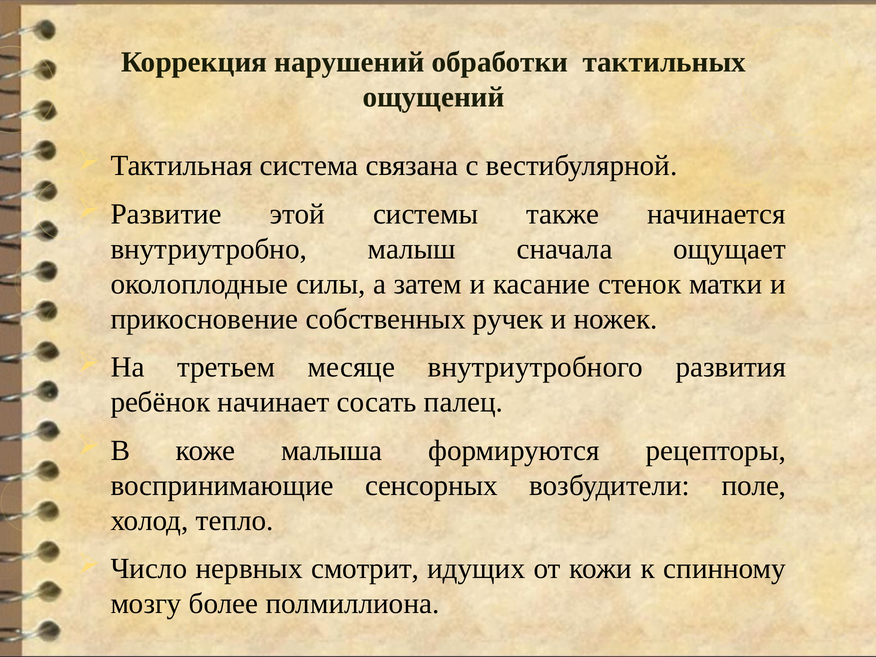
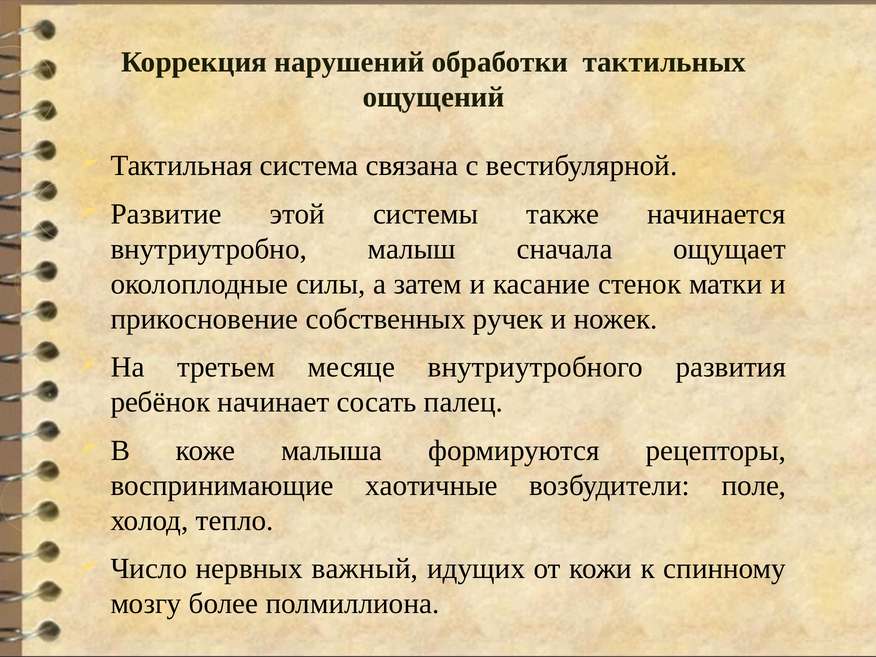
сенсорных: сенсорных -> хаотичные
смотрит: смотрит -> важный
